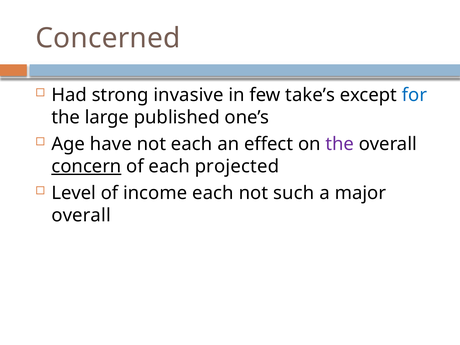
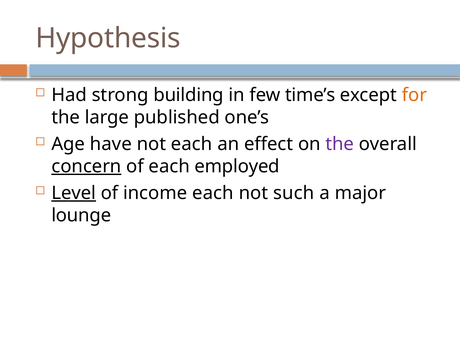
Concerned: Concerned -> Hypothesis
invasive: invasive -> building
take’s: take’s -> time’s
for colour: blue -> orange
projected: projected -> employed
Level underline: none -> present
overall at (81, 215): overall -> lounge
